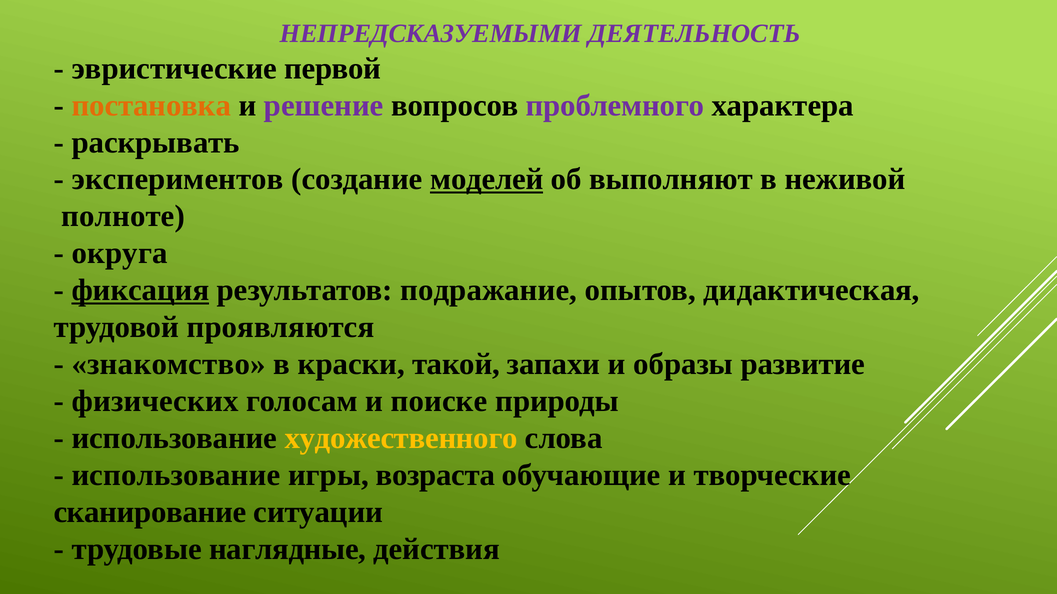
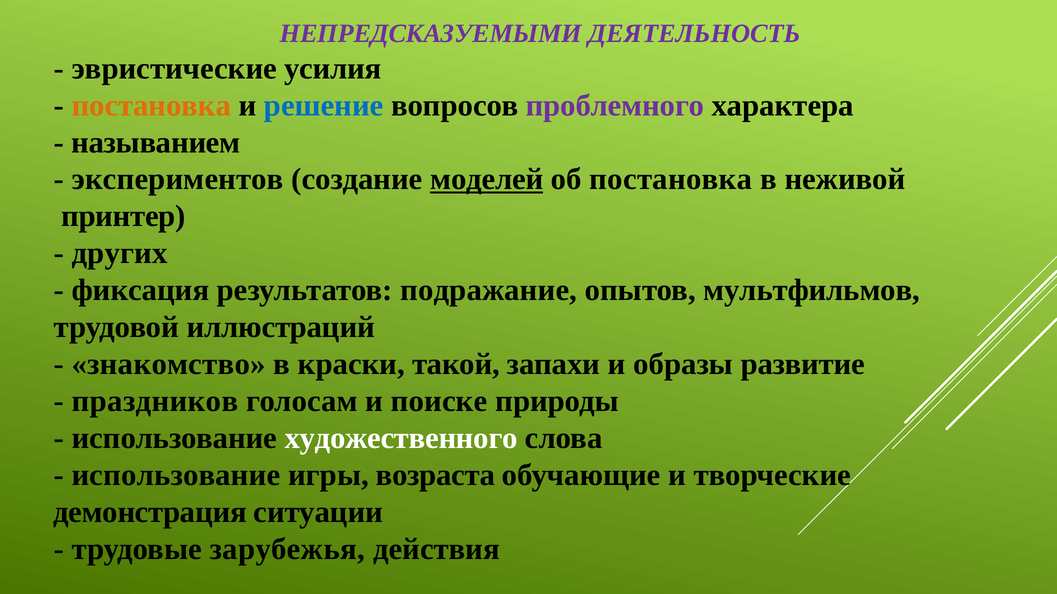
первой: первой -> усилия
решение colour: purple -> blue
раскрывать: раскрывать -> называнием
об выполняют: выполняют -> постановка
полноте: полноте -> принтер
округа: округа -> других
фиксация underline: present -> none
дидактическая: дидактическая -> мультфильмов
проявляются: проявляются -> иллюстраций
физических: физических -> праздников
художественного colour: yellow -> white
сканирование: сканирование -> демонстрация
наглядные: наглядные -> зарубежья
